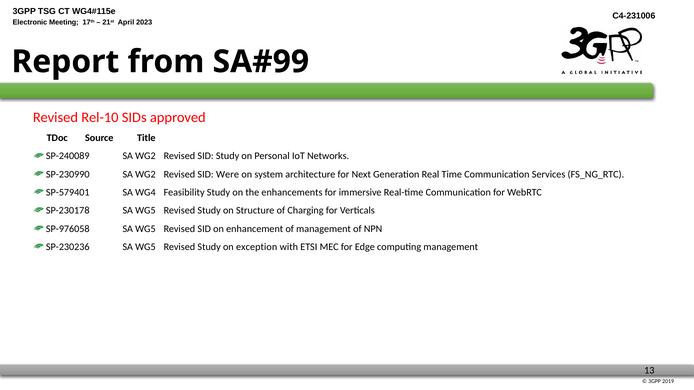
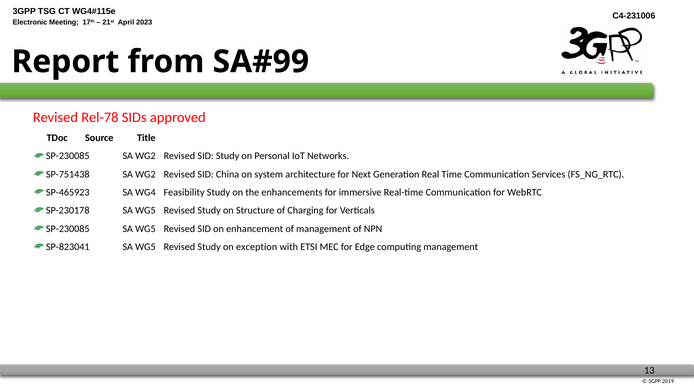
Rel-10: Rel-10 -> Rel-78
SP-240089 at (68, 156): SP-240089 -> SP-230085
SP-230990: SP-230990 -> SP-751438
Were: Were -> China
SP-579401: SP-579401 -> SP-465923
SP-976058 at (68, 229): SP-976058 -> SP-230085
SP-230236: SP-230236 -> SP-823041
